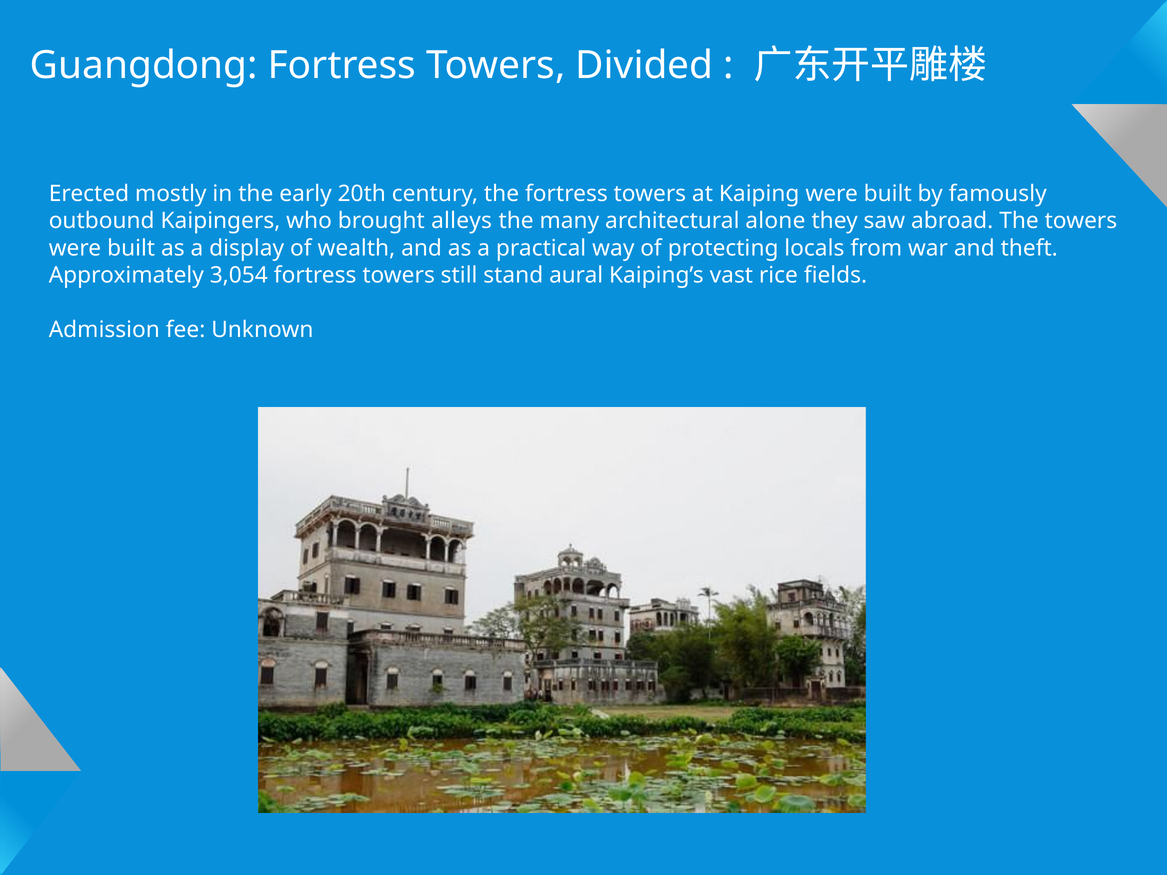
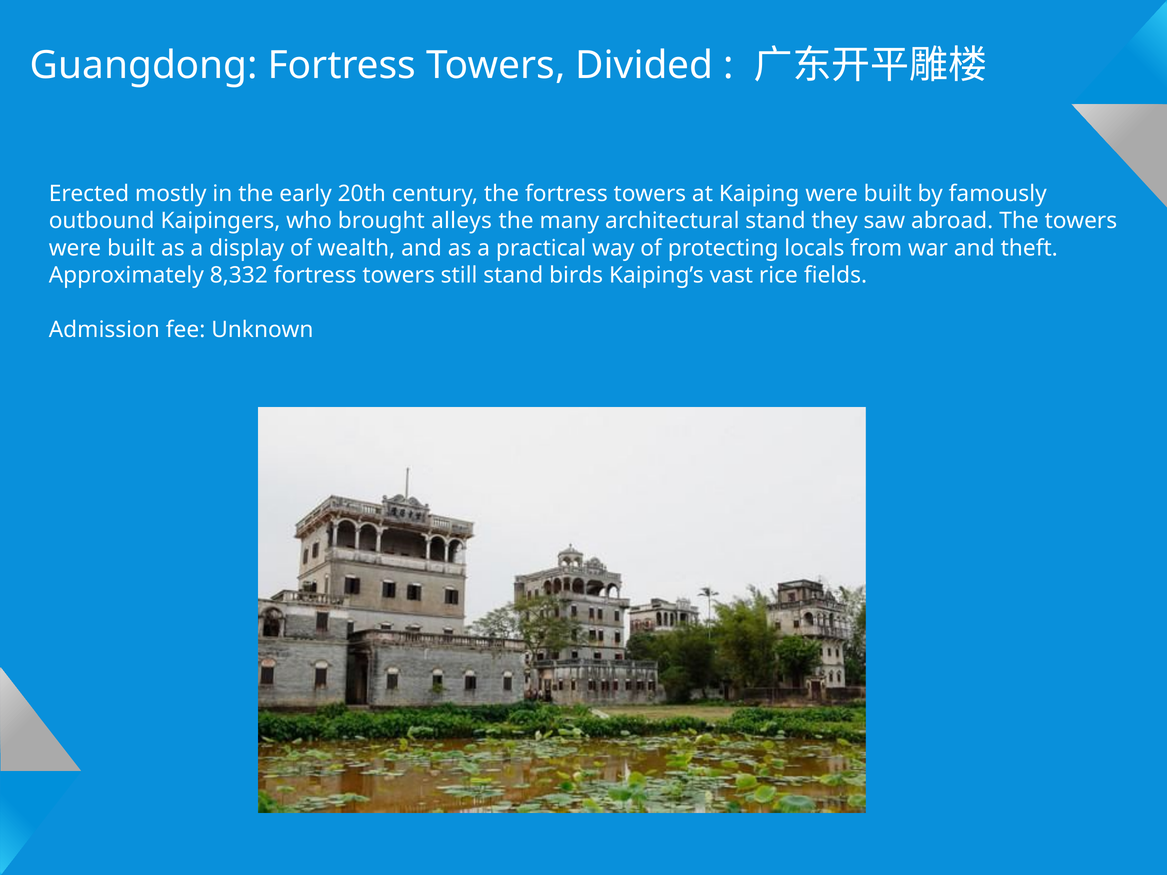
architectural alone: alone -> stand
3,054: 3,054 -> 8,332
aural: aural -> birds
